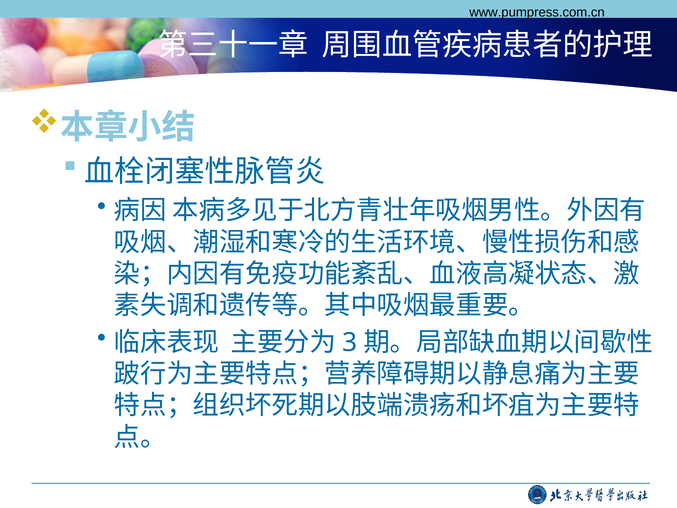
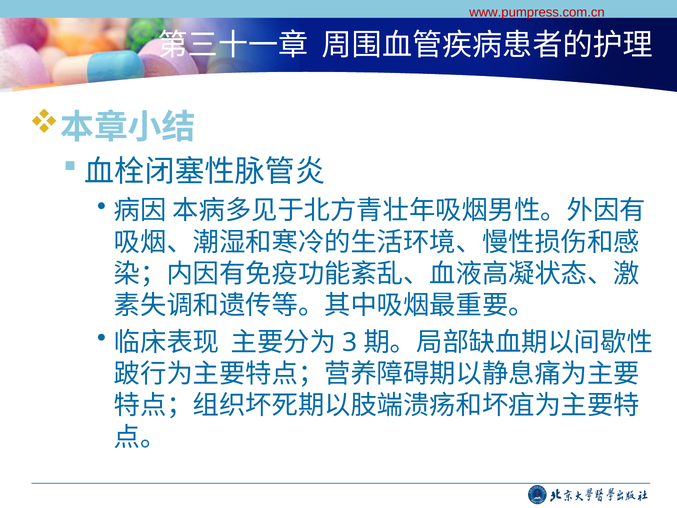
www.pumpress.com.cn colour: black -> red
